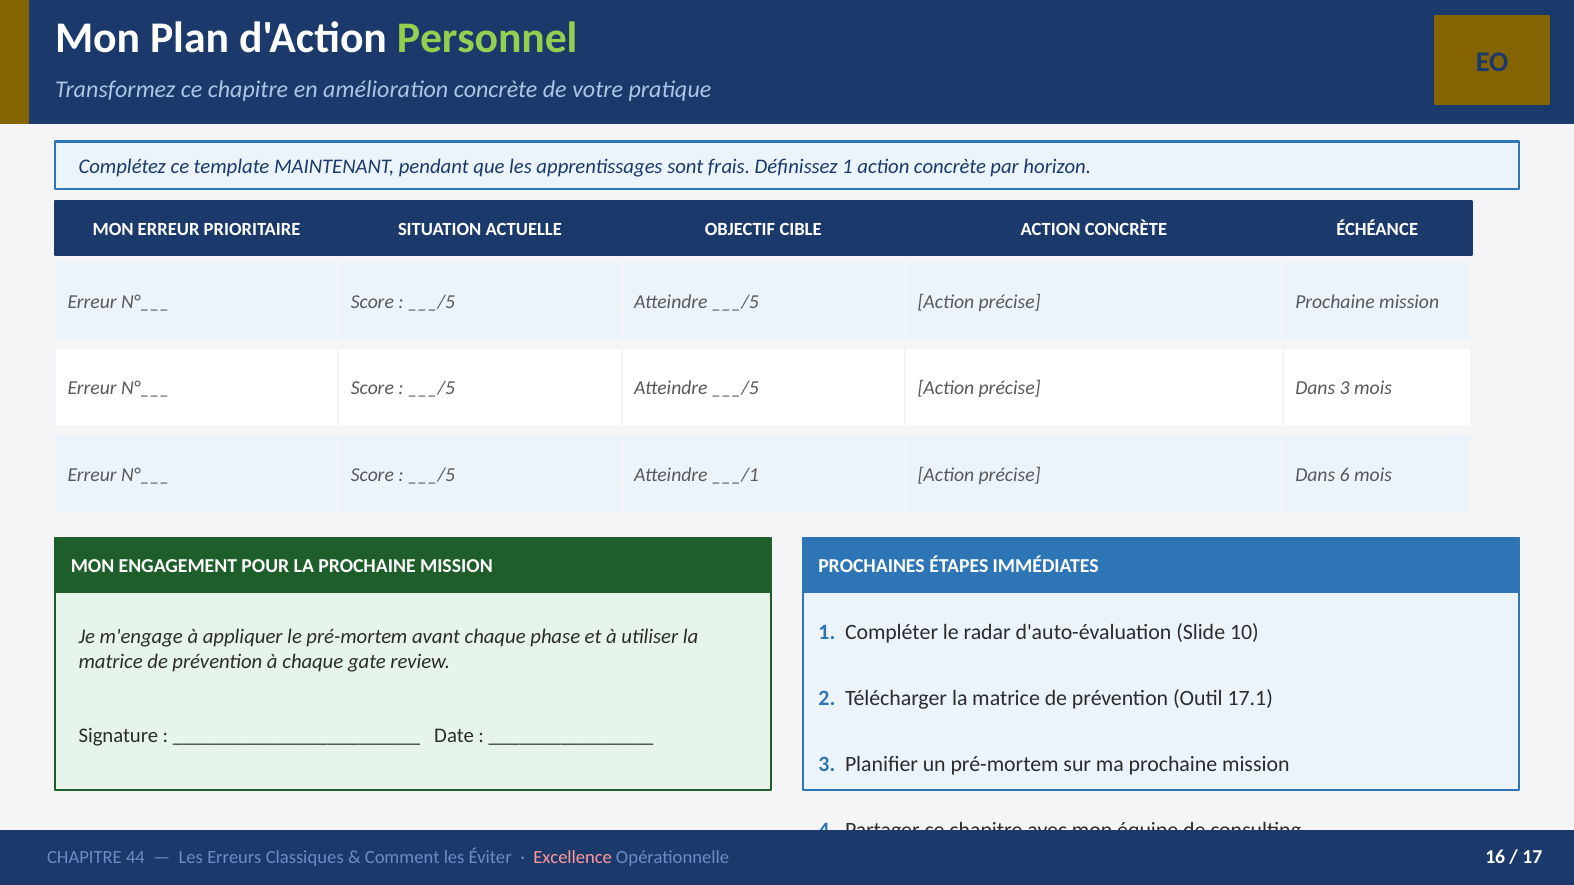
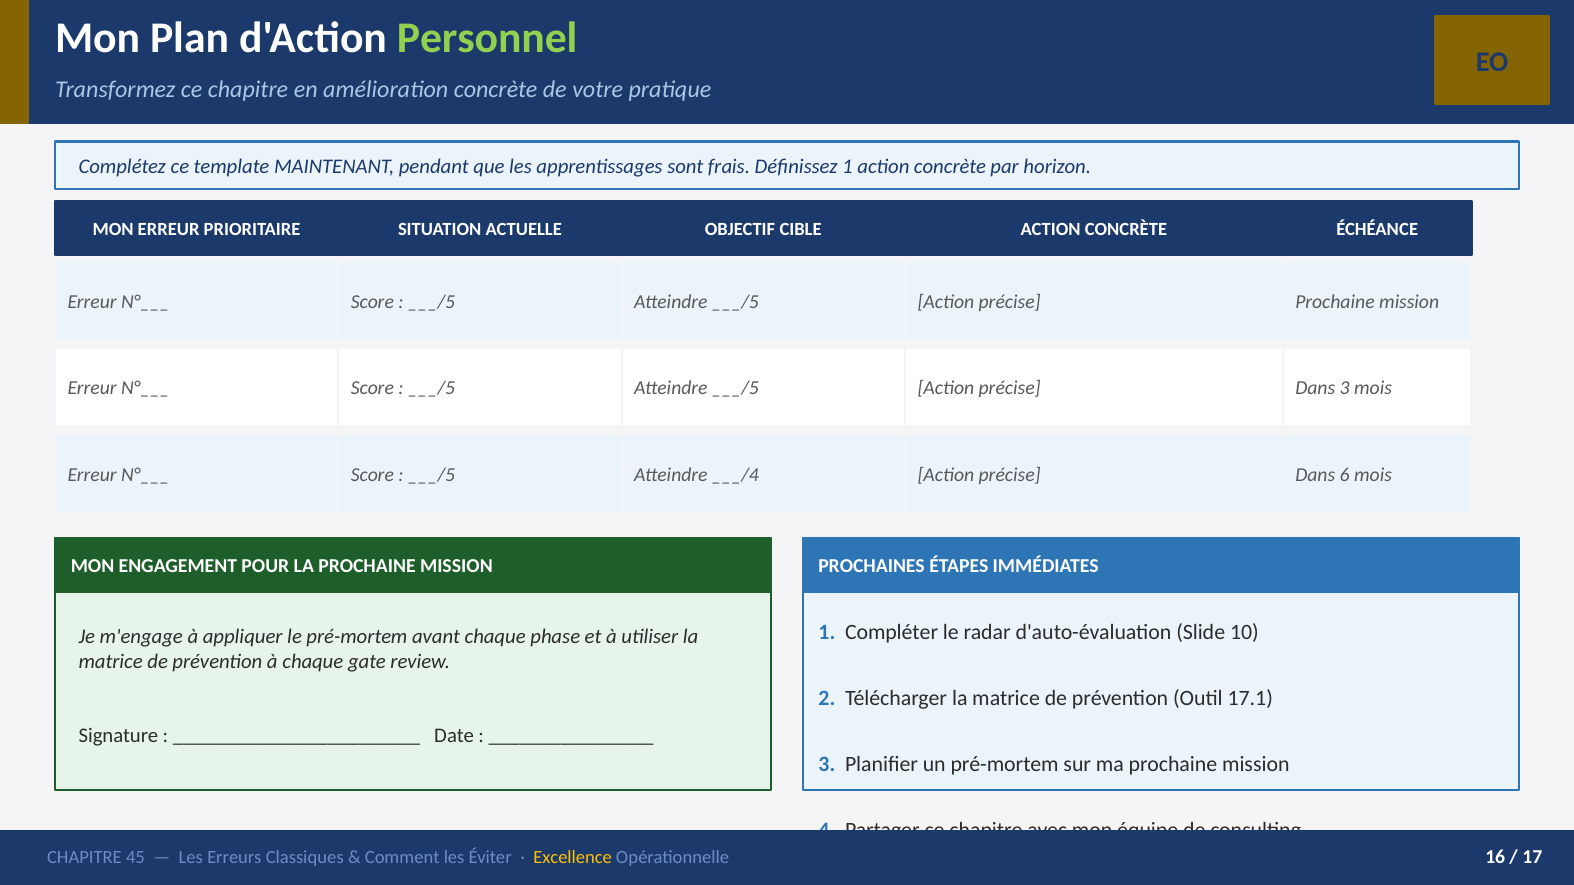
___/1: ___/1 -> ___/4
44: 44 -> 45
Excellence colour: pink -> yellow
